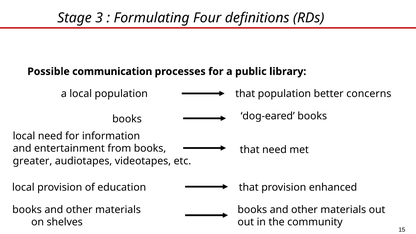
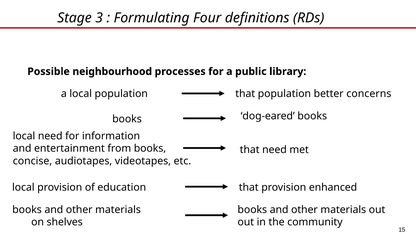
communication: communication -> neighbourhood
greater: greater -> concise
